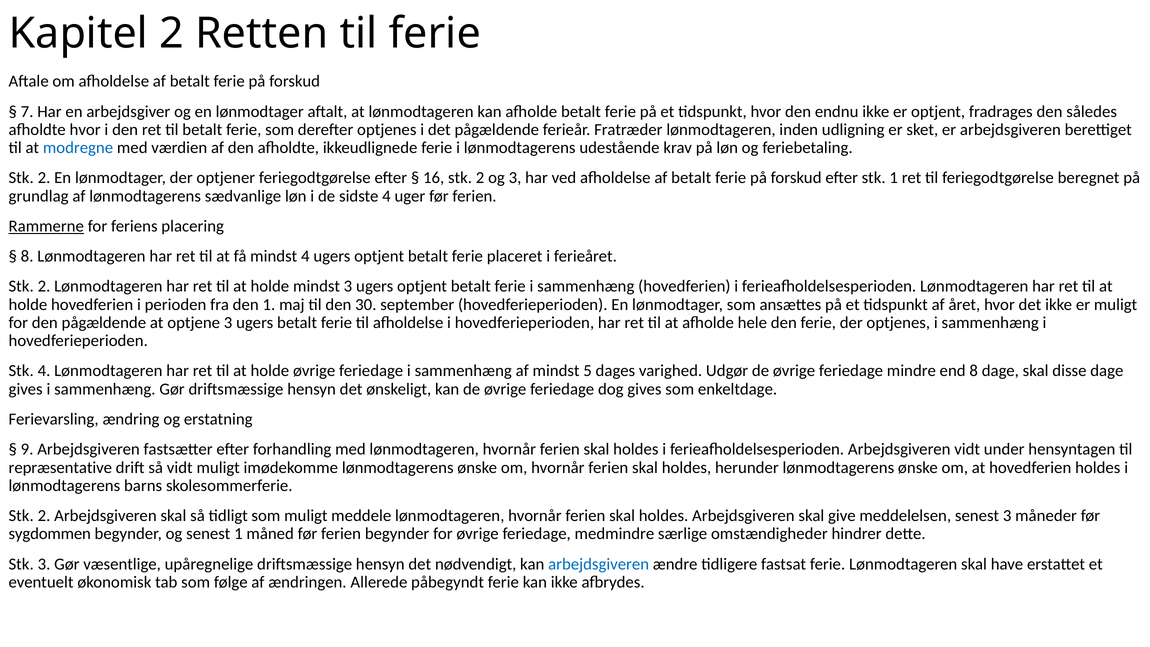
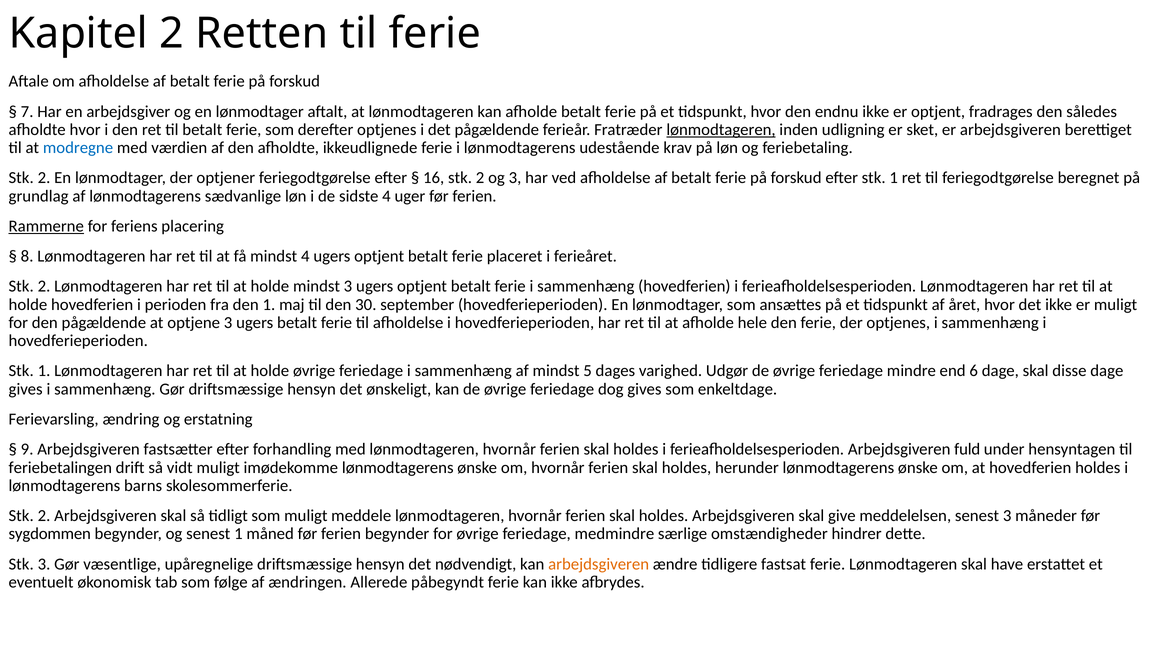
lønmodtageren at (721, 130) underline: none -> present
4 at (44, 371): 4 -> 1
end 8: 8 -> 6
Arbejdsgiveren vidt: vidt -> fuld
repræsentative: repræsentative -> feriebetalingen
arbejdsgiveren at (599, 564) colour: blue -> orange
